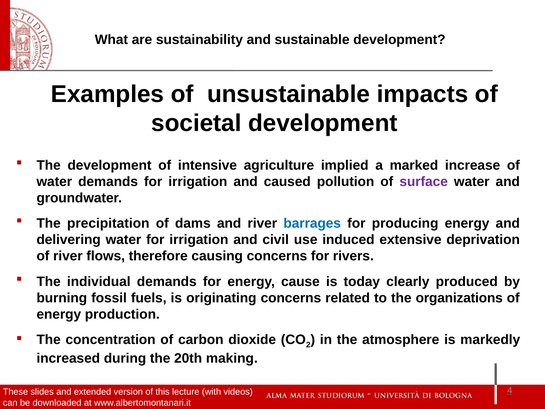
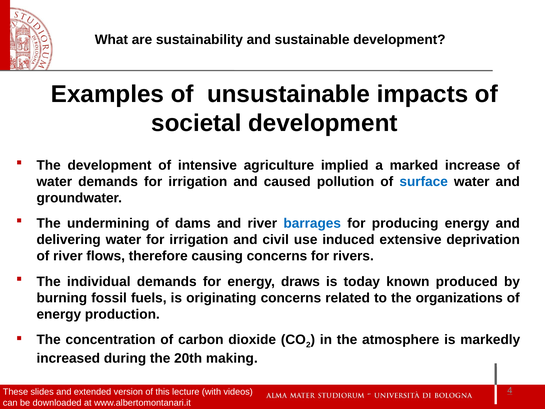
surface colour: purple -> blue
precipitation: precipitation -> undermining
cause: cause -> draws
clearly: clearly -> known
